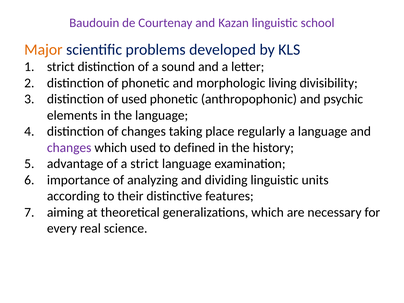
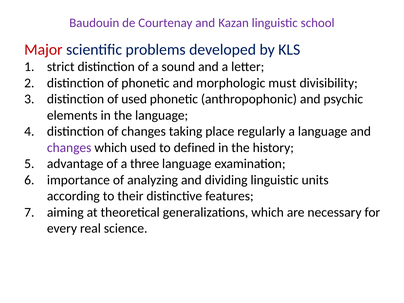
Major colour: orange -> red
living: living -> must
a strict: strict -> three
